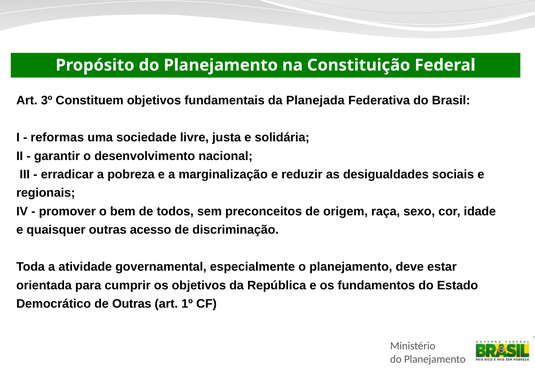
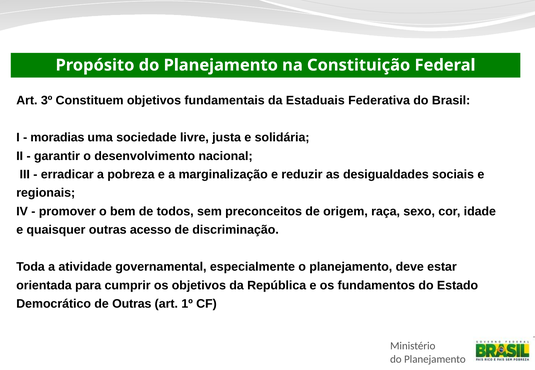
Planejada: Planejada -> Estaduais
reformas: reformas -> moradias
